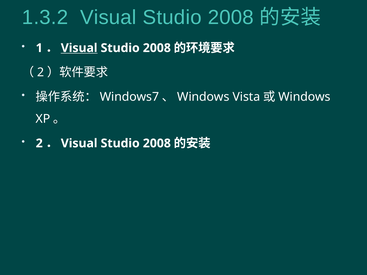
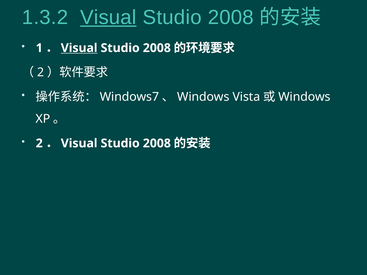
Visual at (108, 17) underline: none -> present
